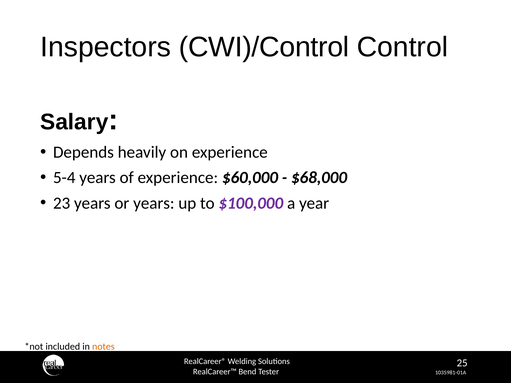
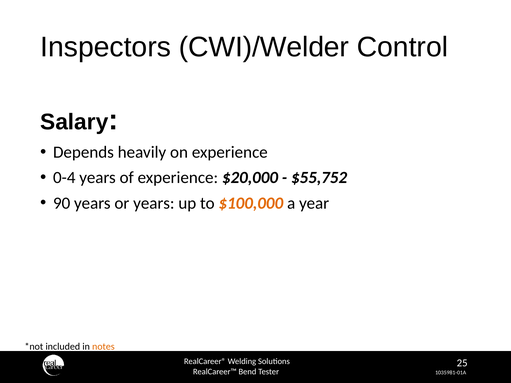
CWI)/Control: CWI)/Control -> CWI)/Welder
5-4: 5-4 -> 0-4
$60,000: $60,000 -> $20,000
$68,000: $68,000 -> $55,752
23: 23 -> 90
$100,000 colour: purple -> orange
